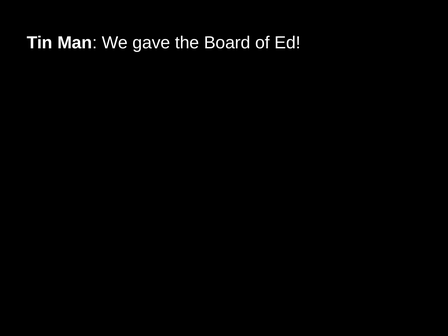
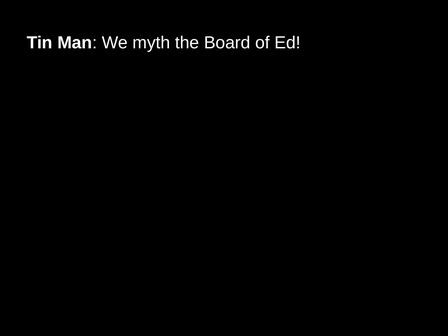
gave: gave -> myth
